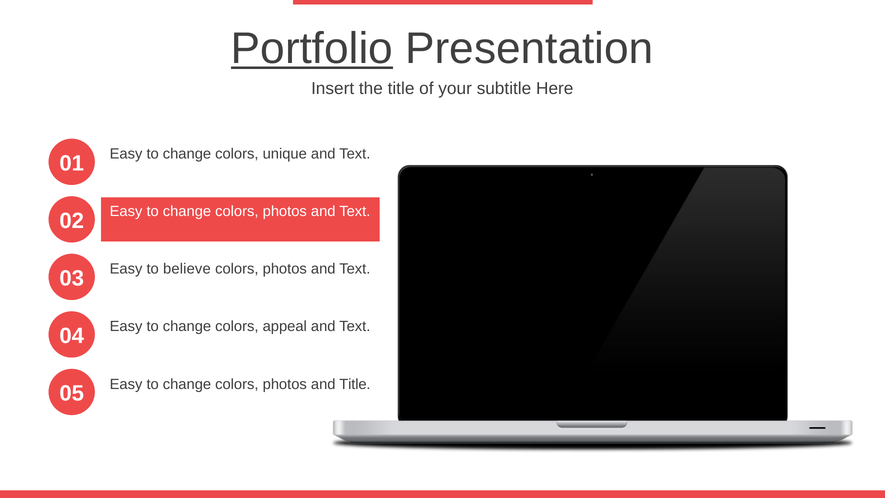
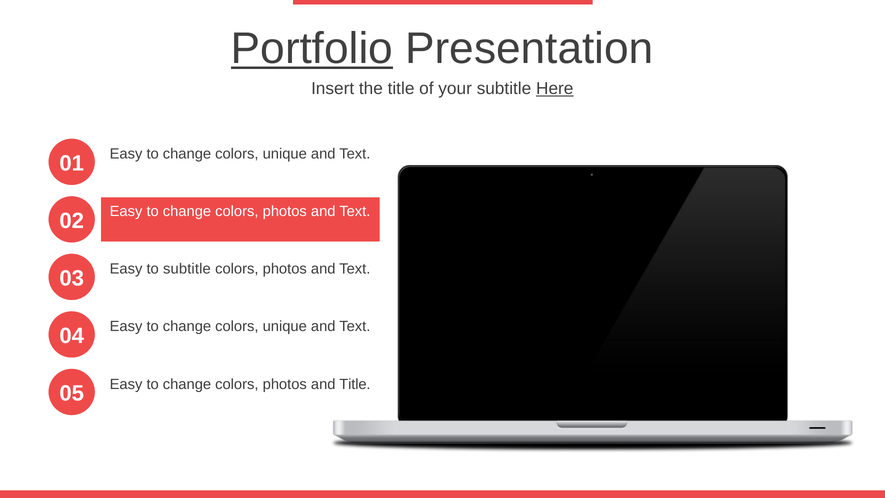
Here underline: none -> present
to believe: believe -> subtitle
appeal at (285, 326): appeal -> unique
